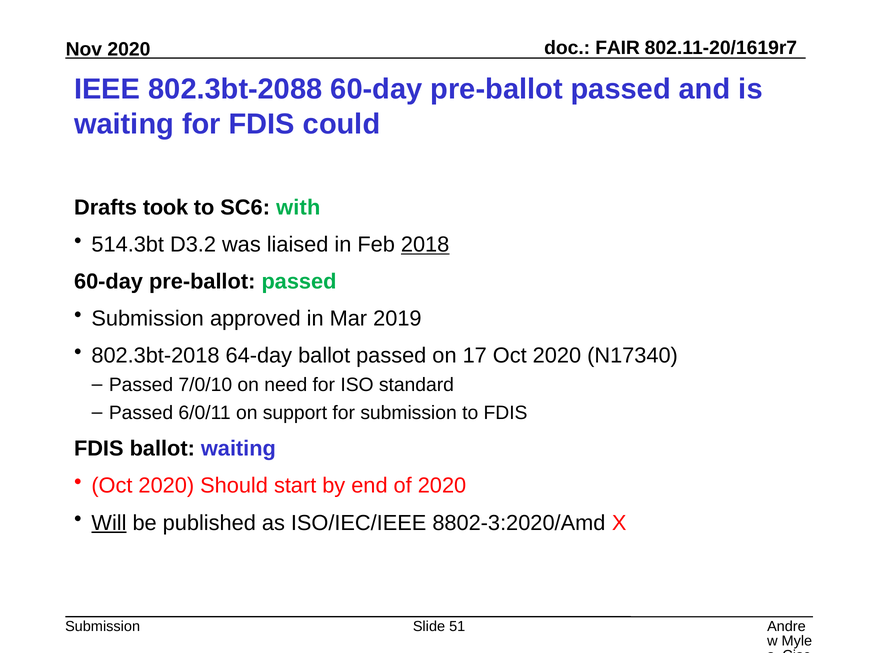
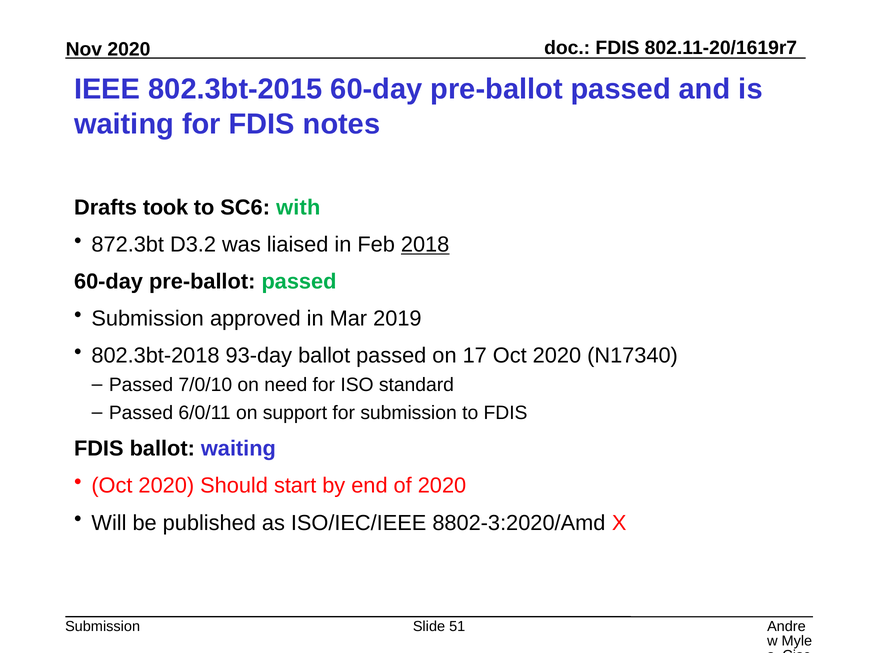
FAIR at (618, 48): FAIR -> FDIS
802.3bt-2088: 802.3bt-2088 -> 802.3bt-2015
could: could -> notes
514.3bt: 514.3bt -> 872.3bt
64-day: 64-day -> 93-day
Will underline: present -> none
